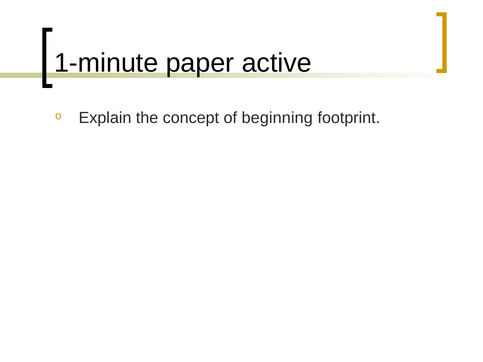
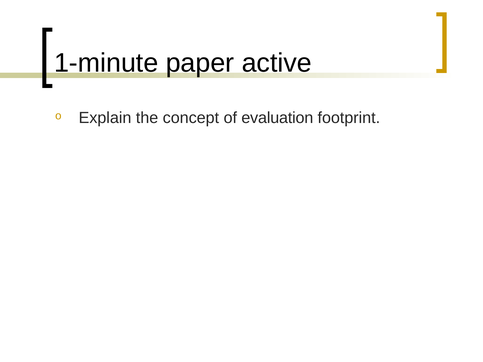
beginning: beginning -> evaluation
